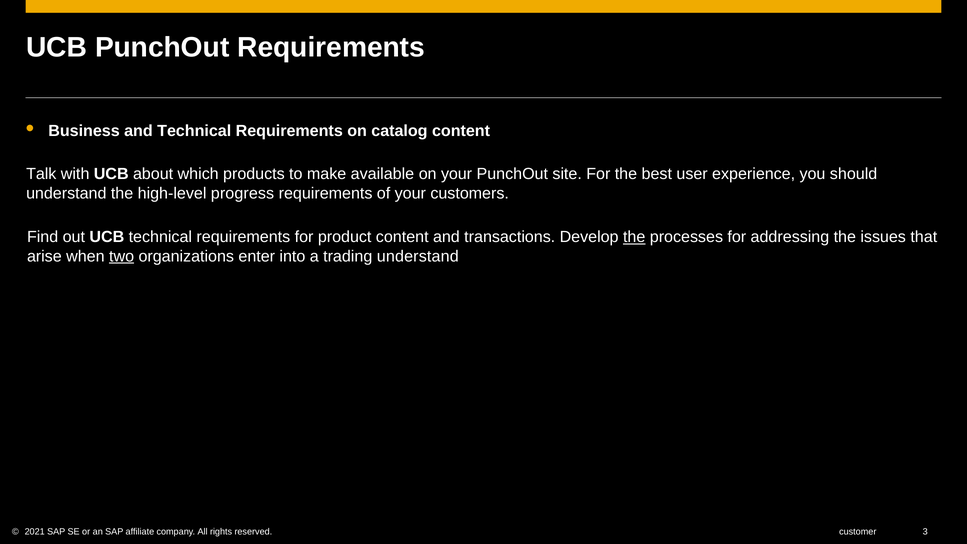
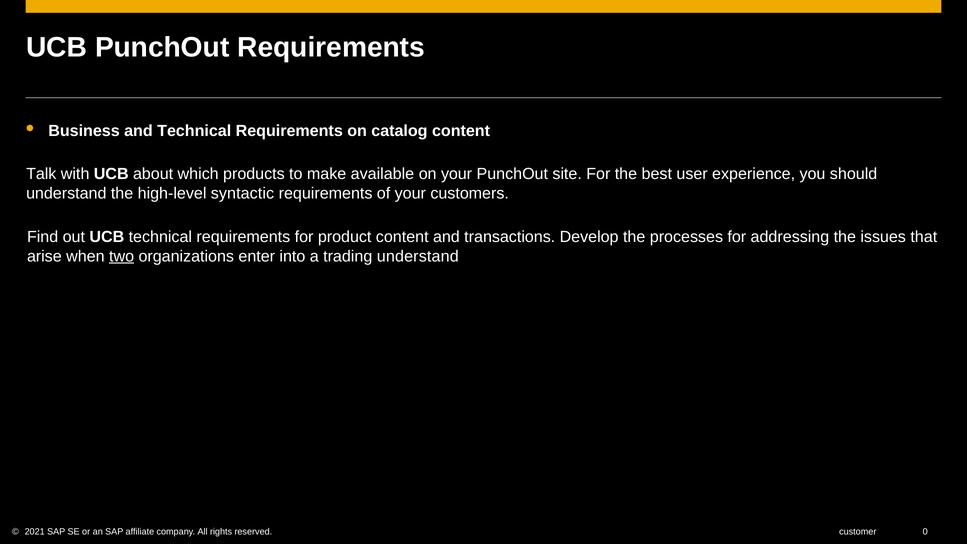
progress: progress -> syntactic
the at (634, 237) underline: present -> none
3: 3 -> 0
